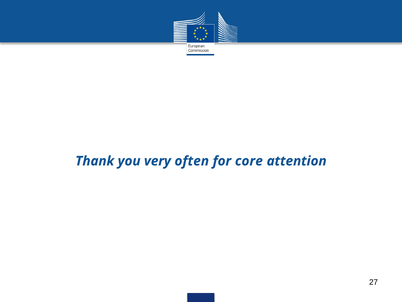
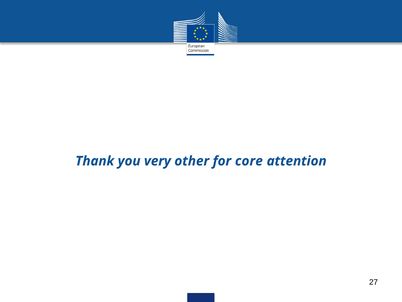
often: often -> other
